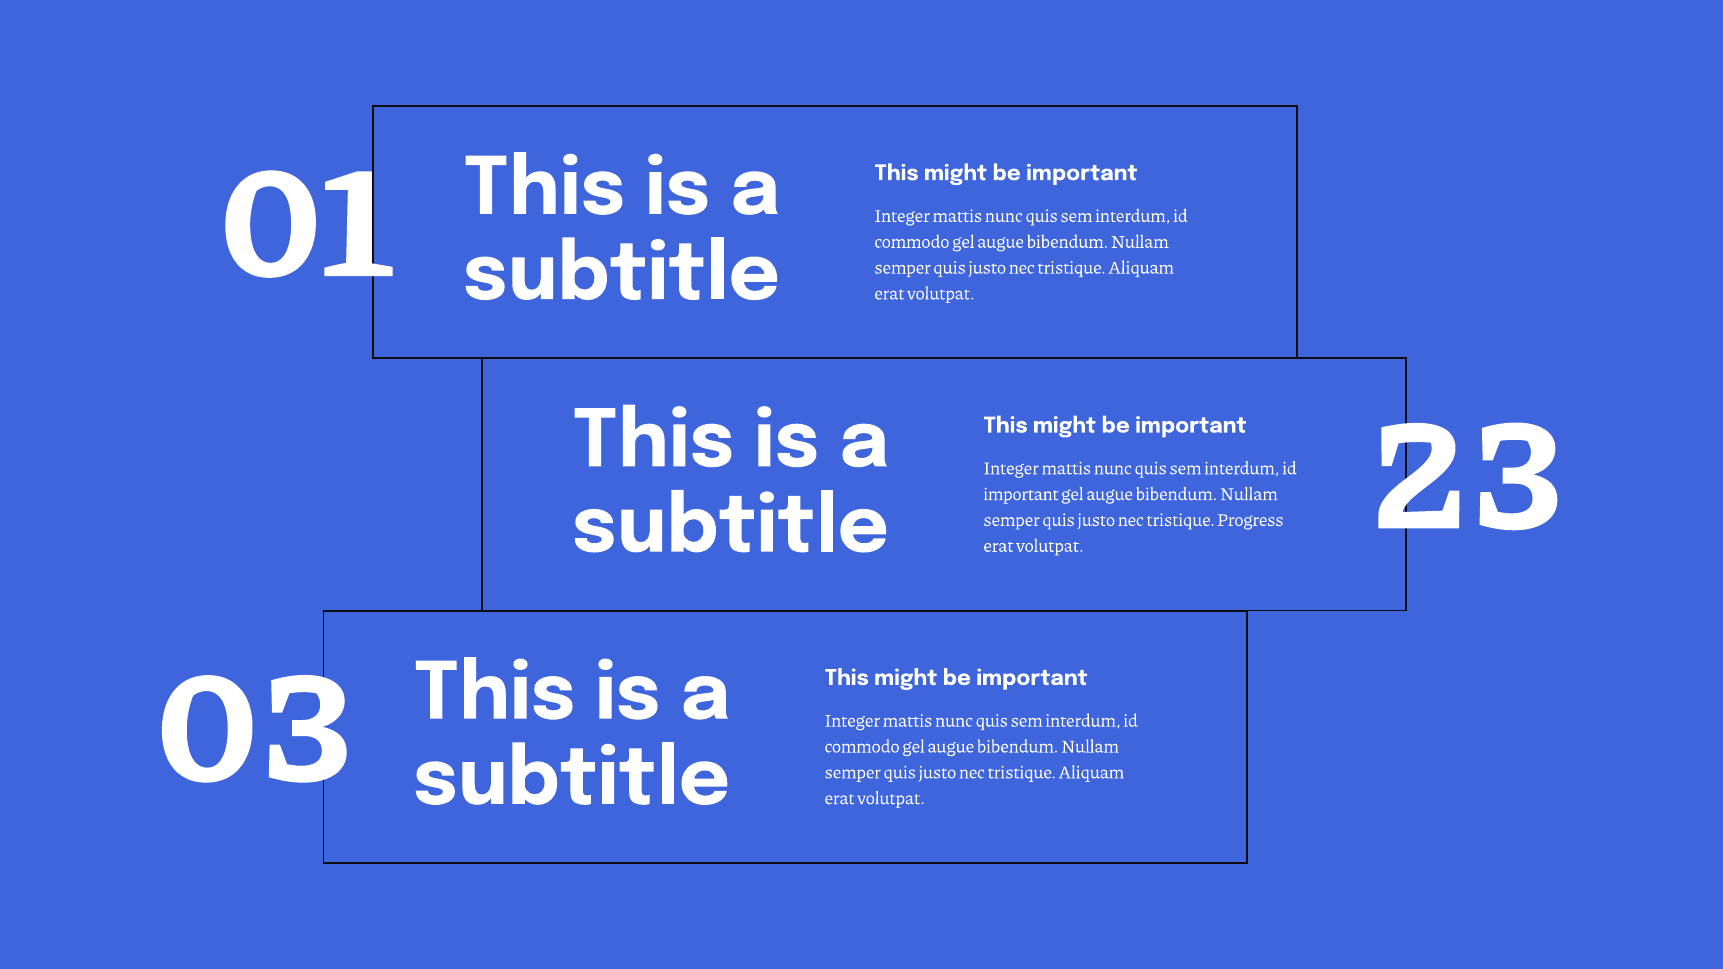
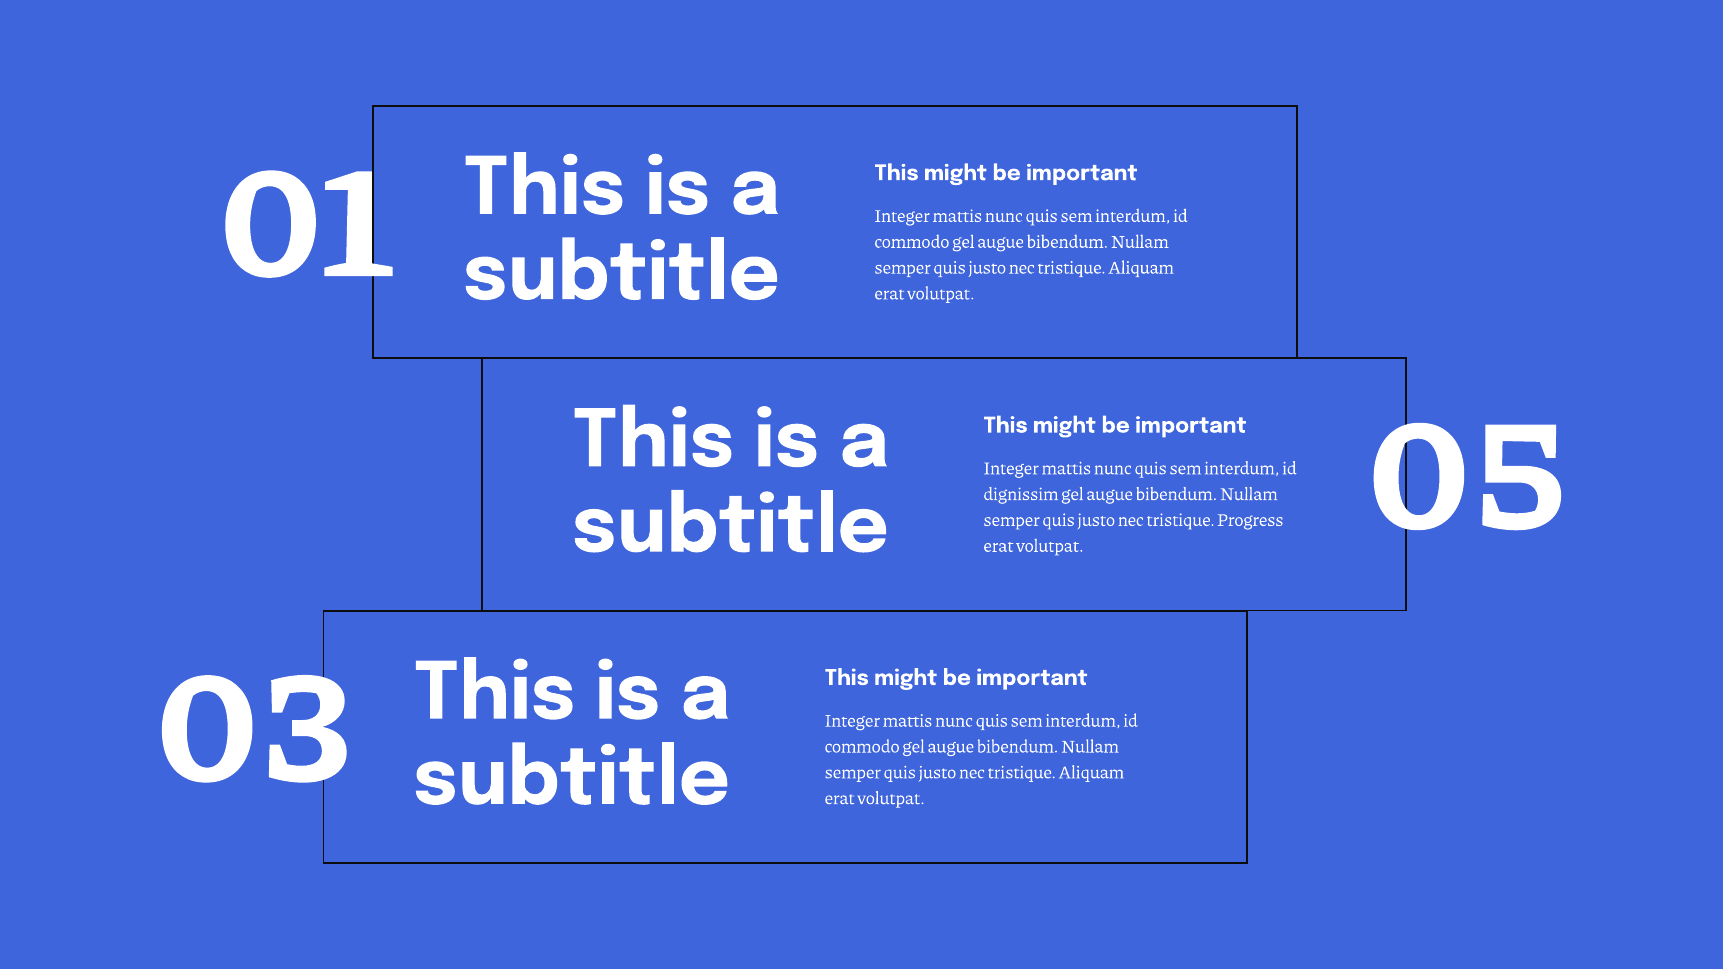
23: 23 -> 05
important at (1021, 494): important -> dignissim
